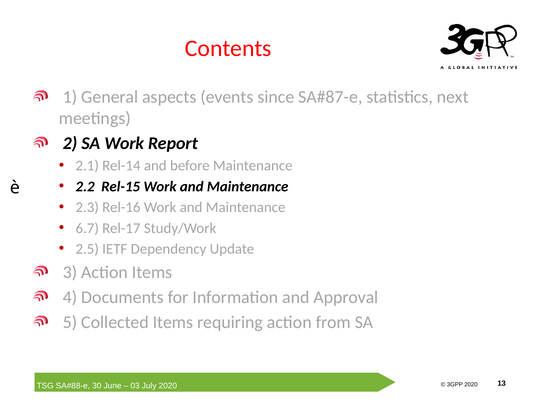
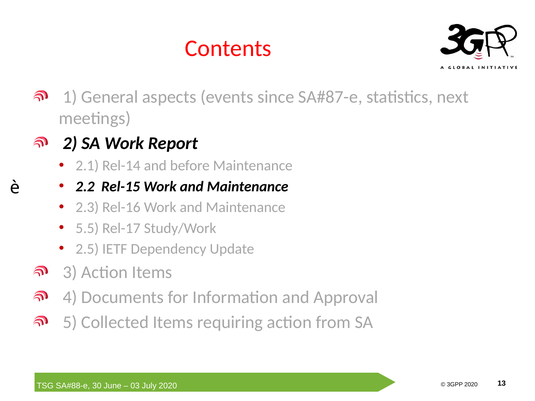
6.7: 6.7 -> 5.5
